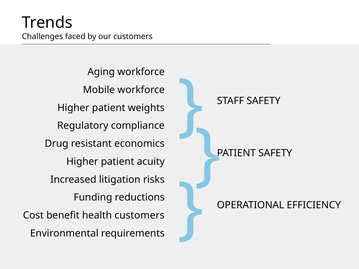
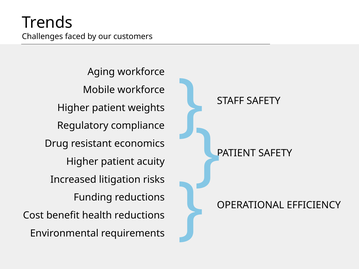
health customers: customers -> reductions
